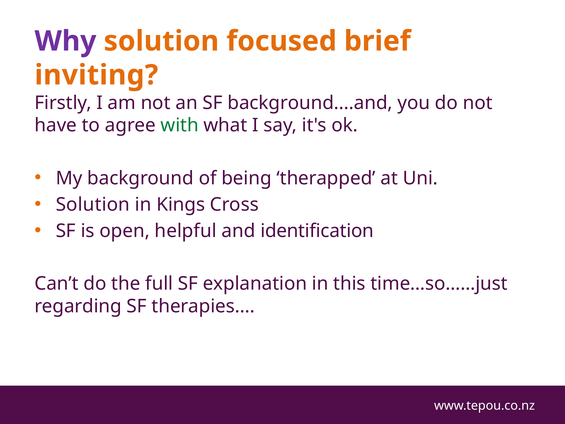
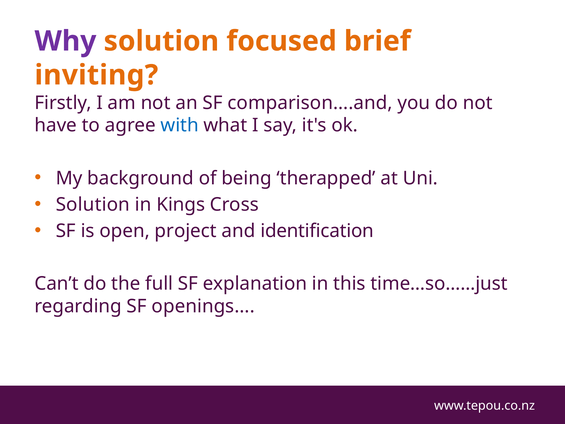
background....and: background....and -> comparison....and
with colour: green -> blue
helpful: helpful -> project
therapies: therapies -> openings
